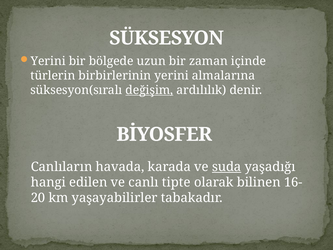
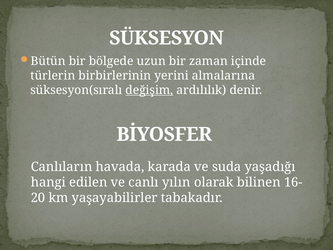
Yerini at (48, 61): Yerini -> Bütün
suda underline: present -> none
tipte: tipte -> yılın
